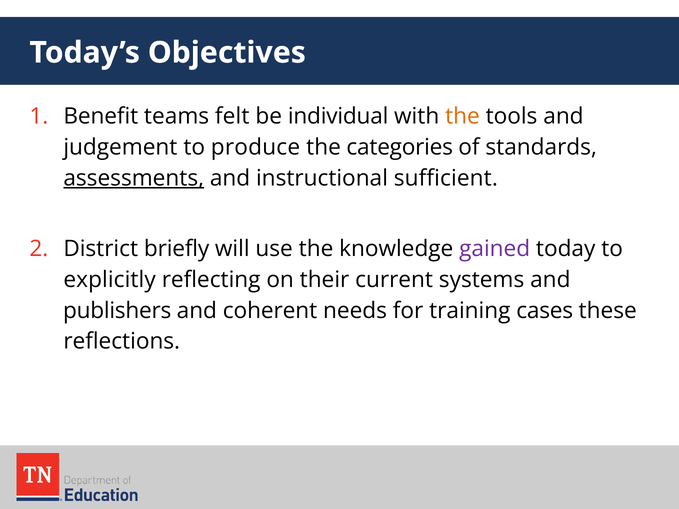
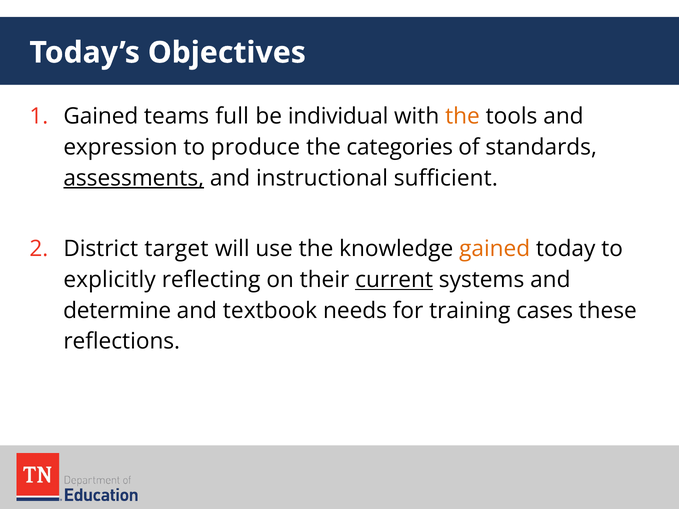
Benefit at (101, 116): Benefit -> Gained
felt: felt -> full
judgement: judgement -> expression
briefly: briefly -> target
gained at (495, 249) colour: purple -> orange
current underline: none -> present
publishers: publishers -> determine
coherent: coherent -> textbook
